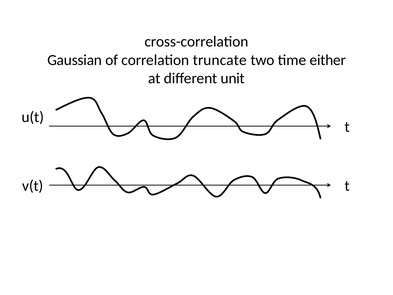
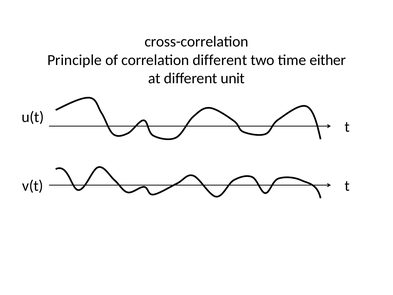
Gaussian: Gaussian -> Principle
correlation truncate: truncate -> different
